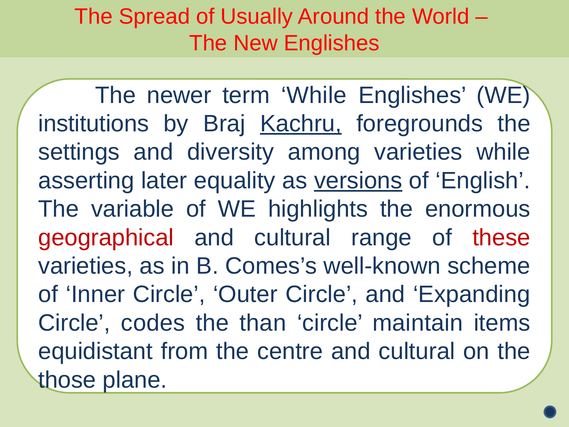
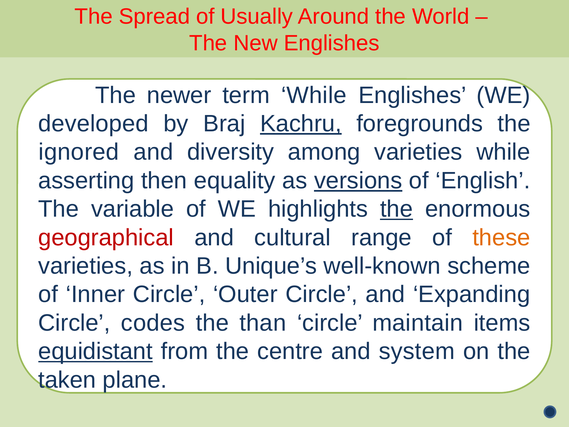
institutions: institutions -> developed
settings: settings -> ignored
later: later -> then
the at (397, 209) underline: none -> present
these colour: red -> orange
Comes’s: Comes’s -> Unique’s
equidistant underline: none -> present
centre and cultural: cultural -> system
those: those -> taken
